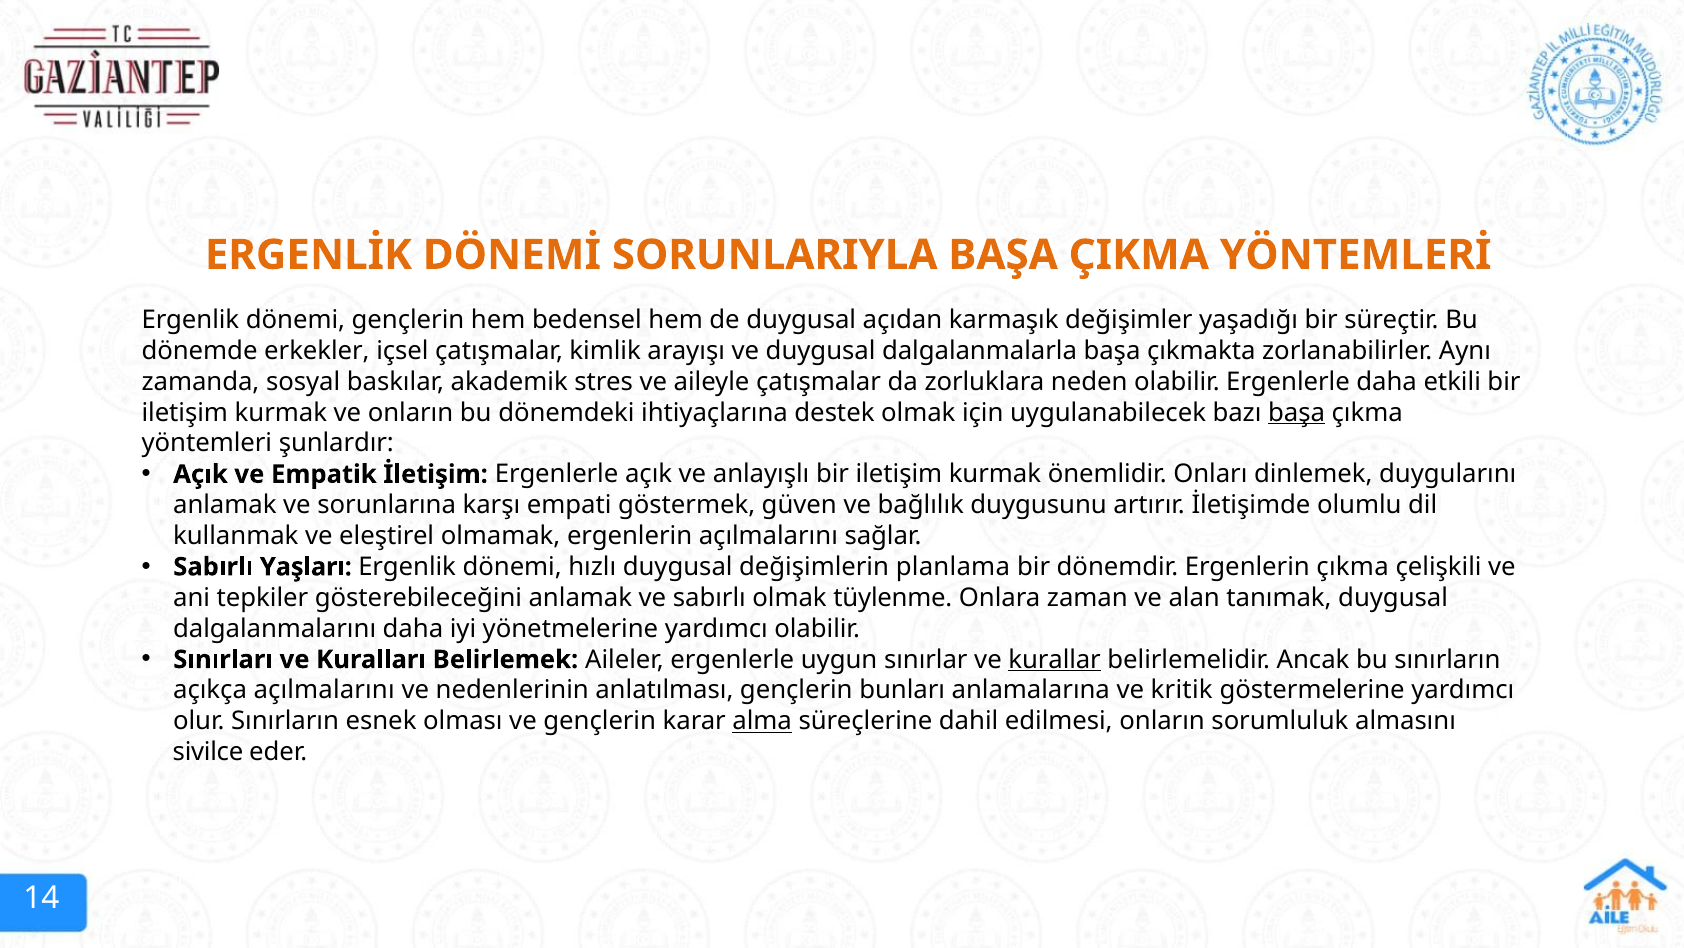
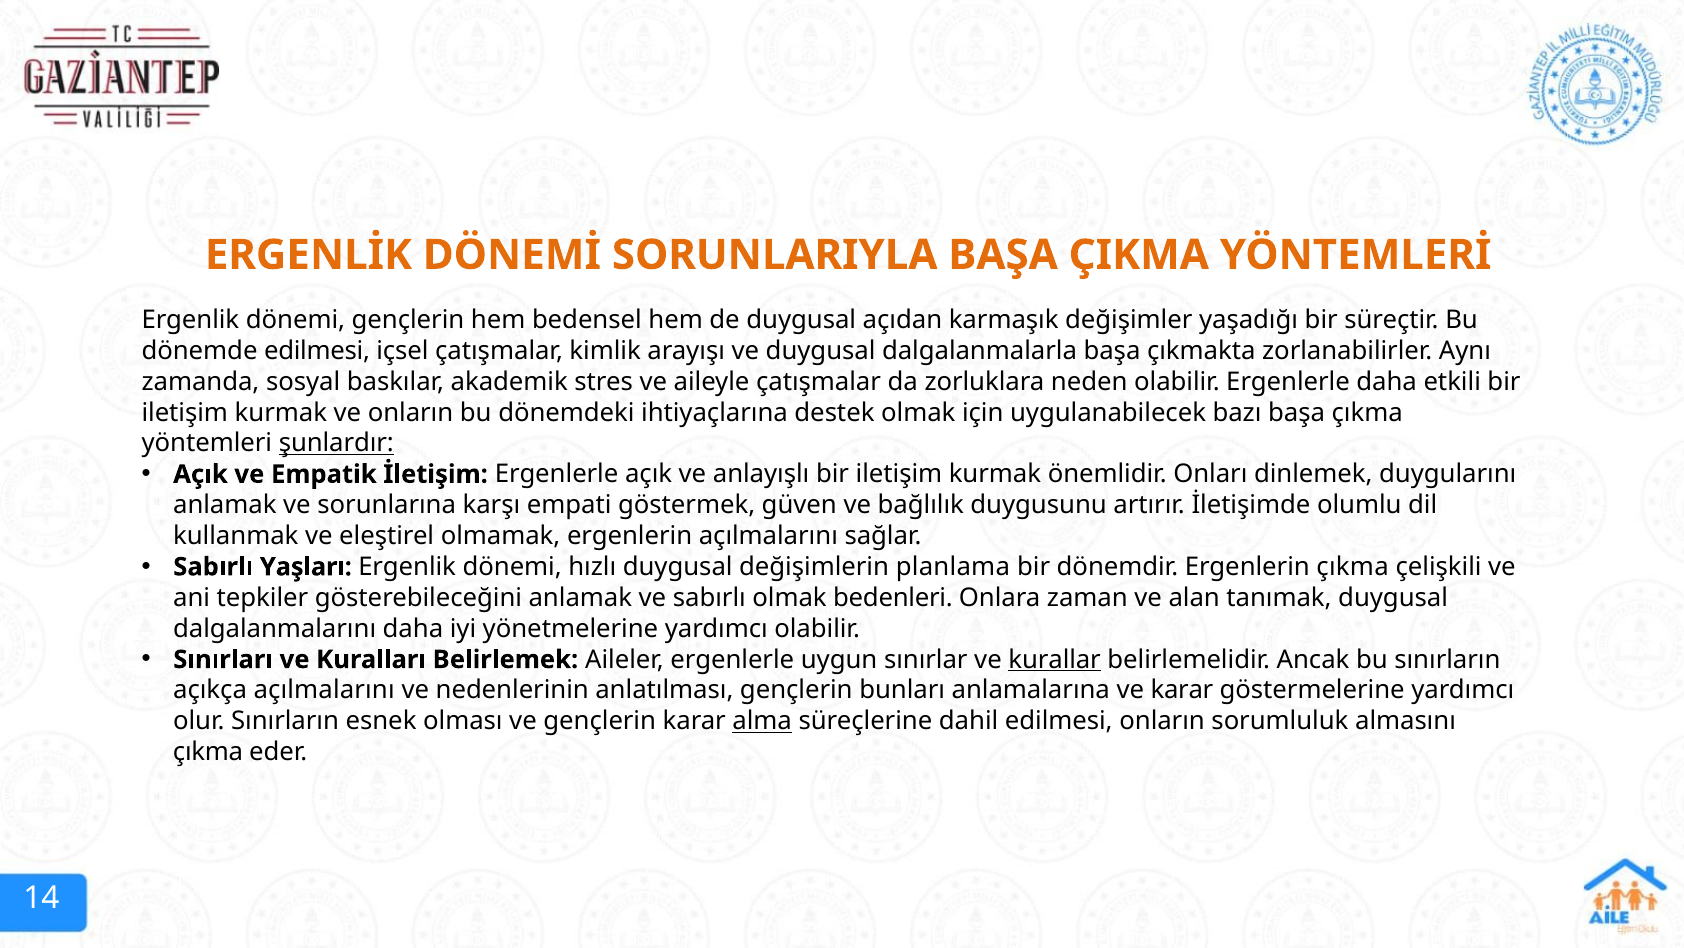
dönemde erkekler: erkekler -> edilmesi
başa at (1297, 412) underline: present -> none
şunlardır underline: none -> present
tüylenme: tüylenme -> bedenleri
ve kritik: kritik -> karar
sivilce at (208, 752): sivilce -> çıkma
